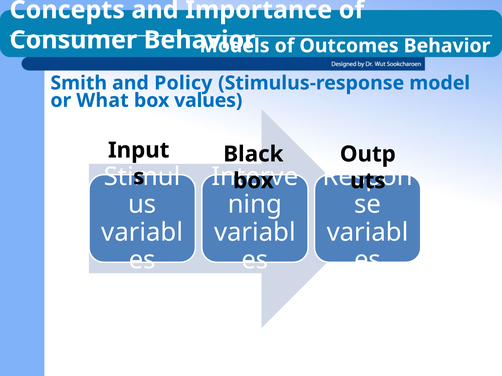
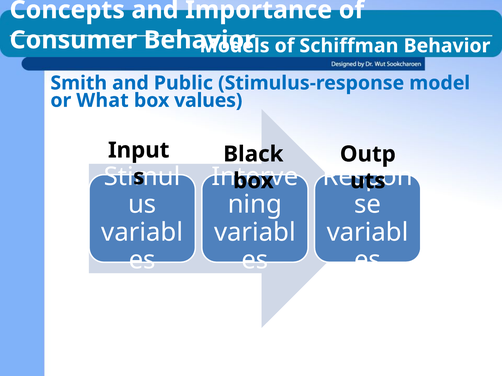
Outcomes: Outcomes -> Schiffman
Policy: Policy -> Public
